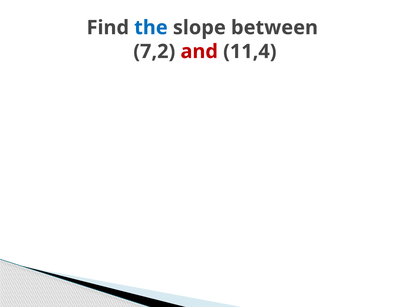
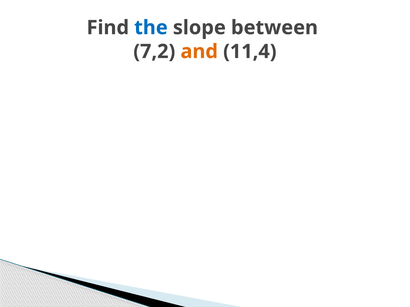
and colour: red -> orange
